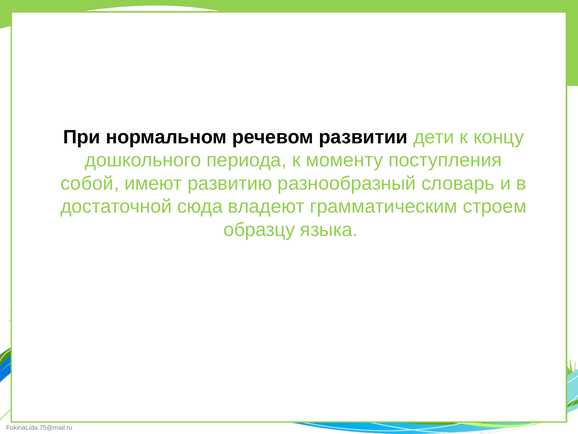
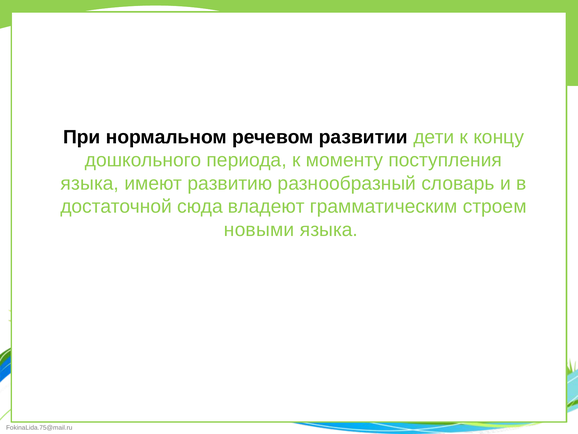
собой at (90, 183): собой -> языка
образцу: образцу -> новыми
